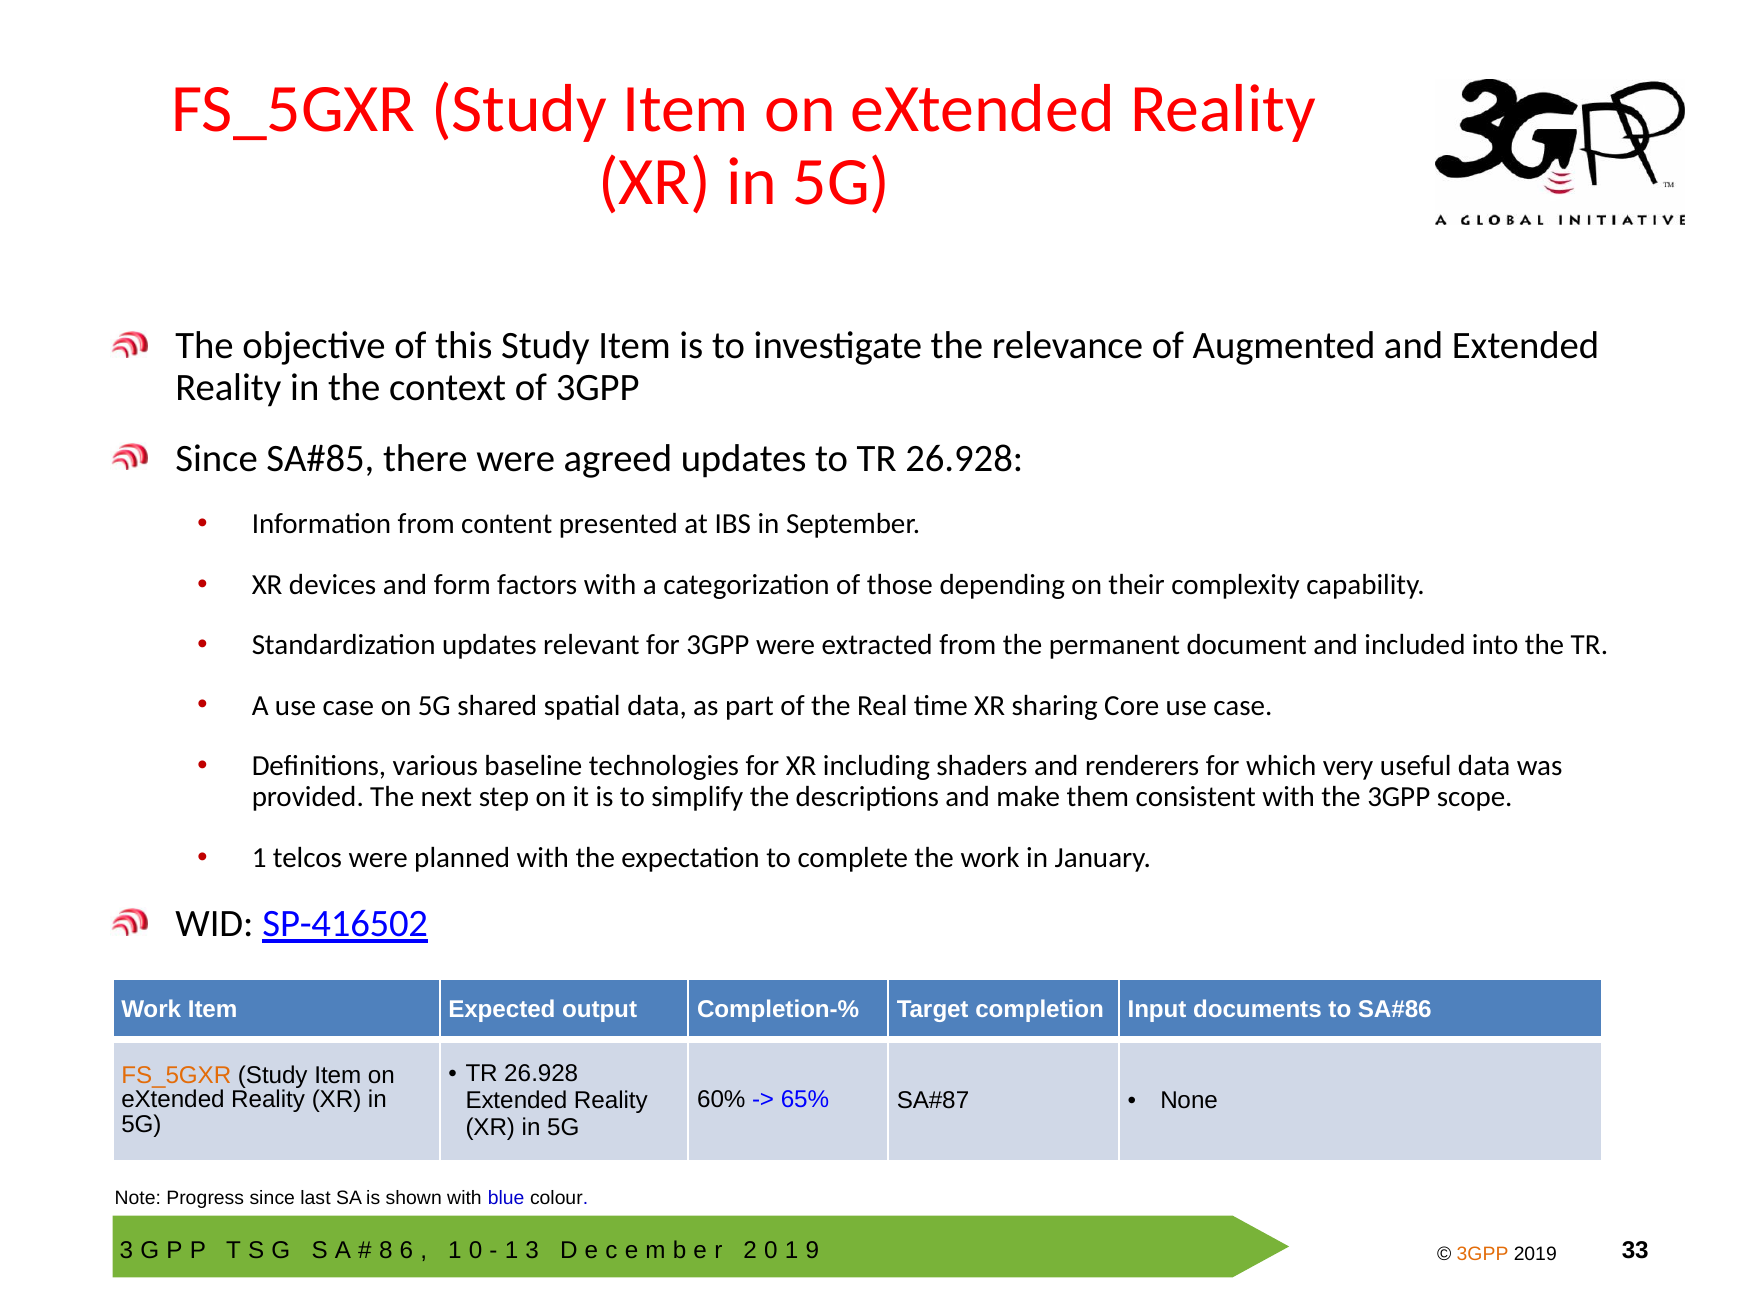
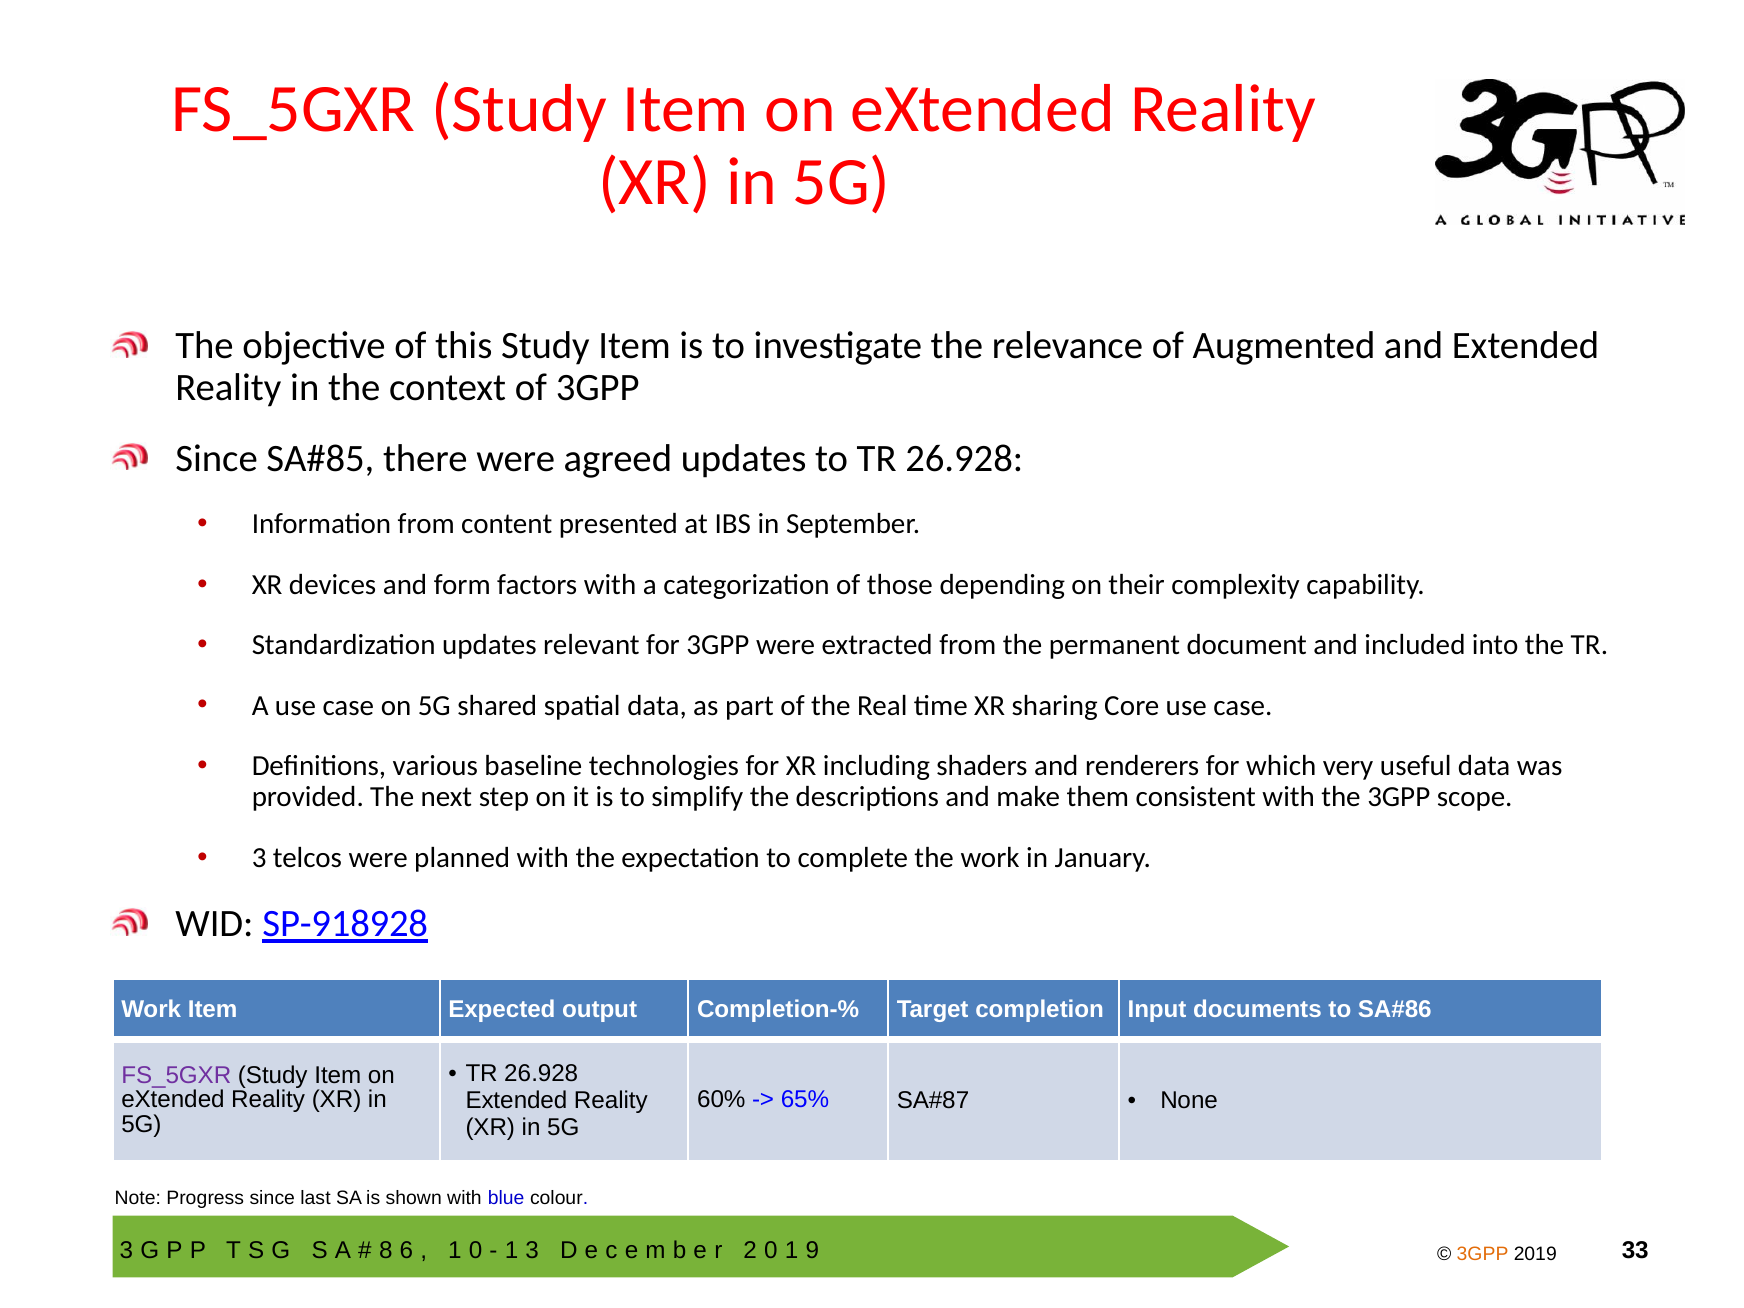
1 at (259, 858): 1 -> 3
SP-416502: SP-416502 -> SP-918928
FS_5GXR at (176, 1075) colour: orange -> purple
